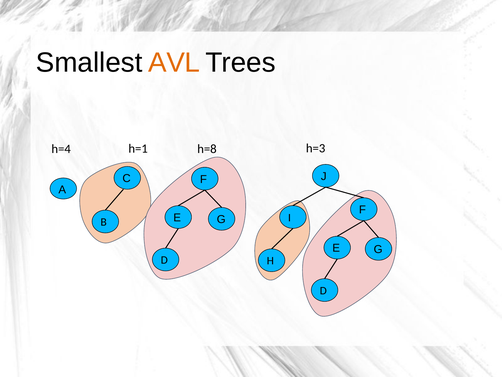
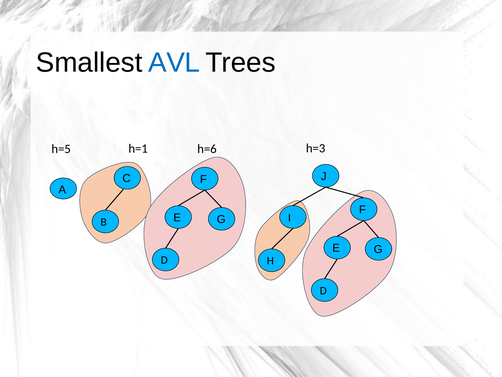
AVL colour: orange -> blue
h=4: h=4 -> h=5
h=8: h=8 -> h=6
